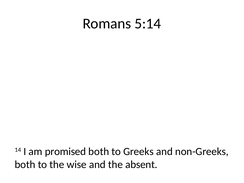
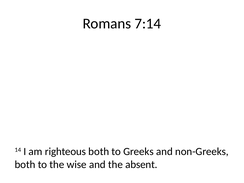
5:14: 5:14 -> 7:14
promised: promised -> righteous
